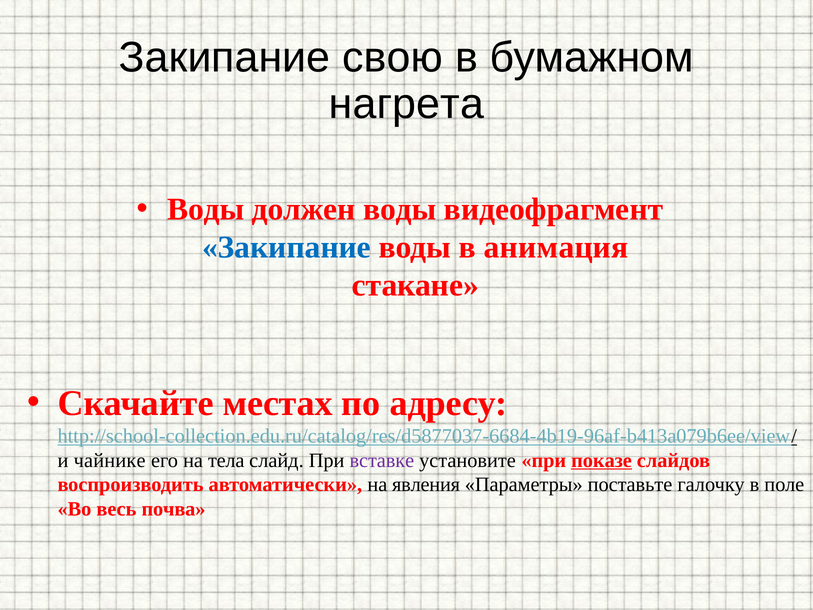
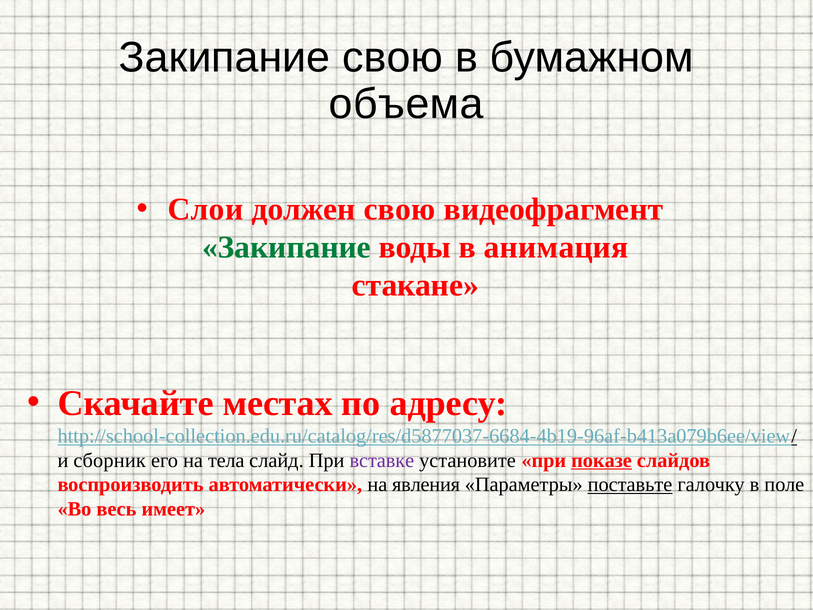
нагрета: нагрета -> объема
Воды at (206, 209): Воды -> Слои
должен воды: воды -> свою
Закипание at (286, 247) colour: blue -> green
чайнике: чайнике -> сборник
поставьте underline: none -> present
почва: почва -> имеет
